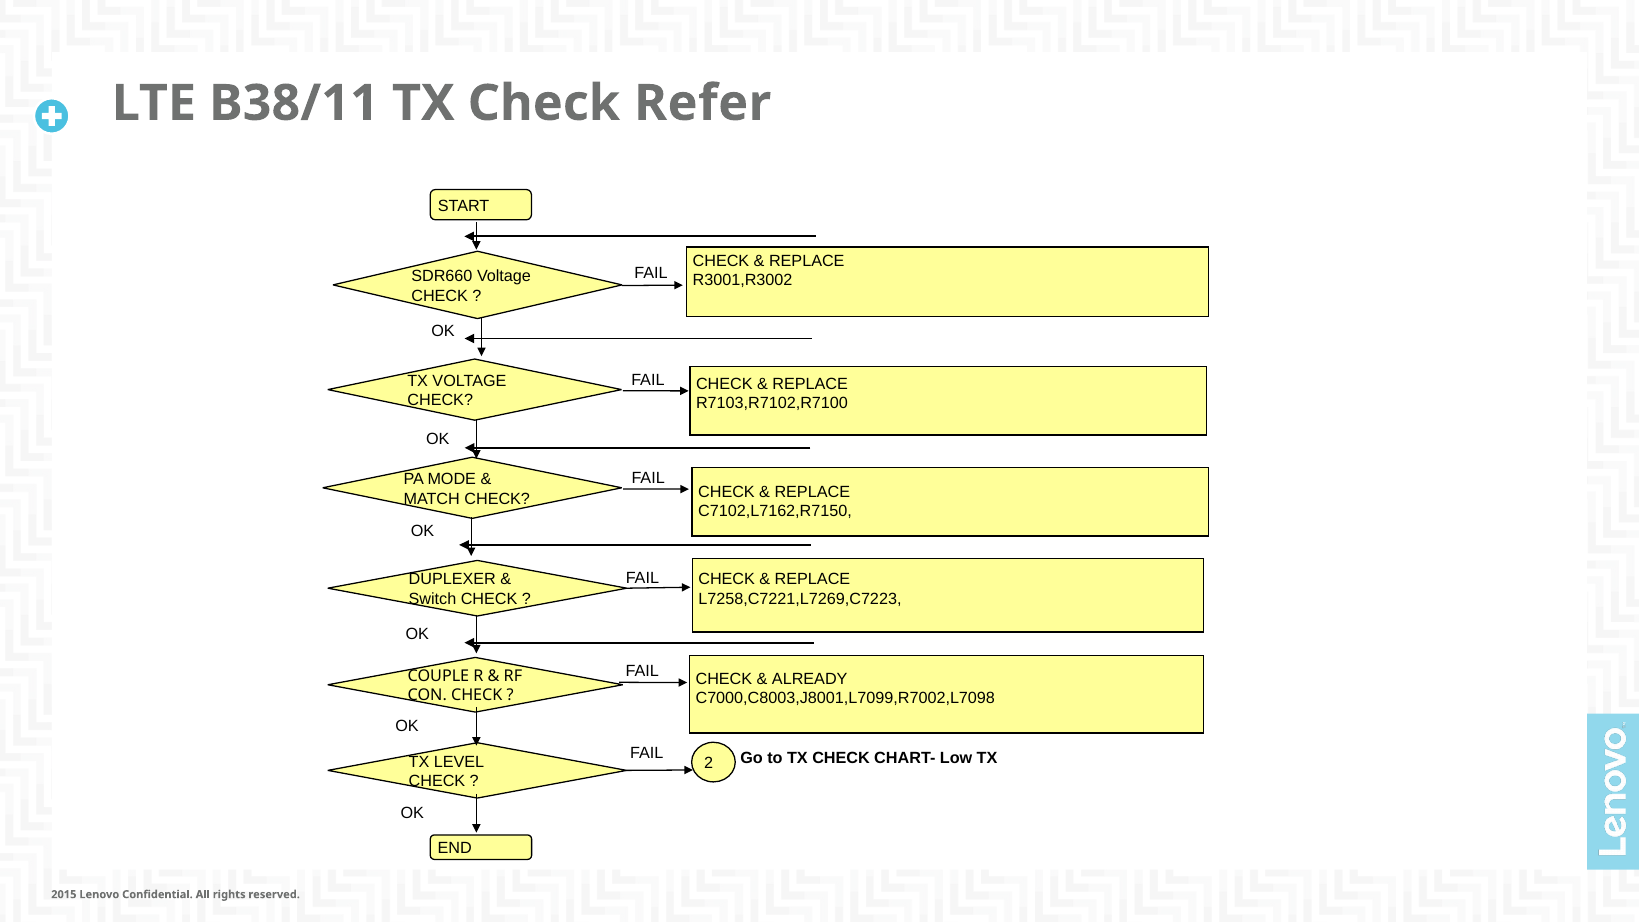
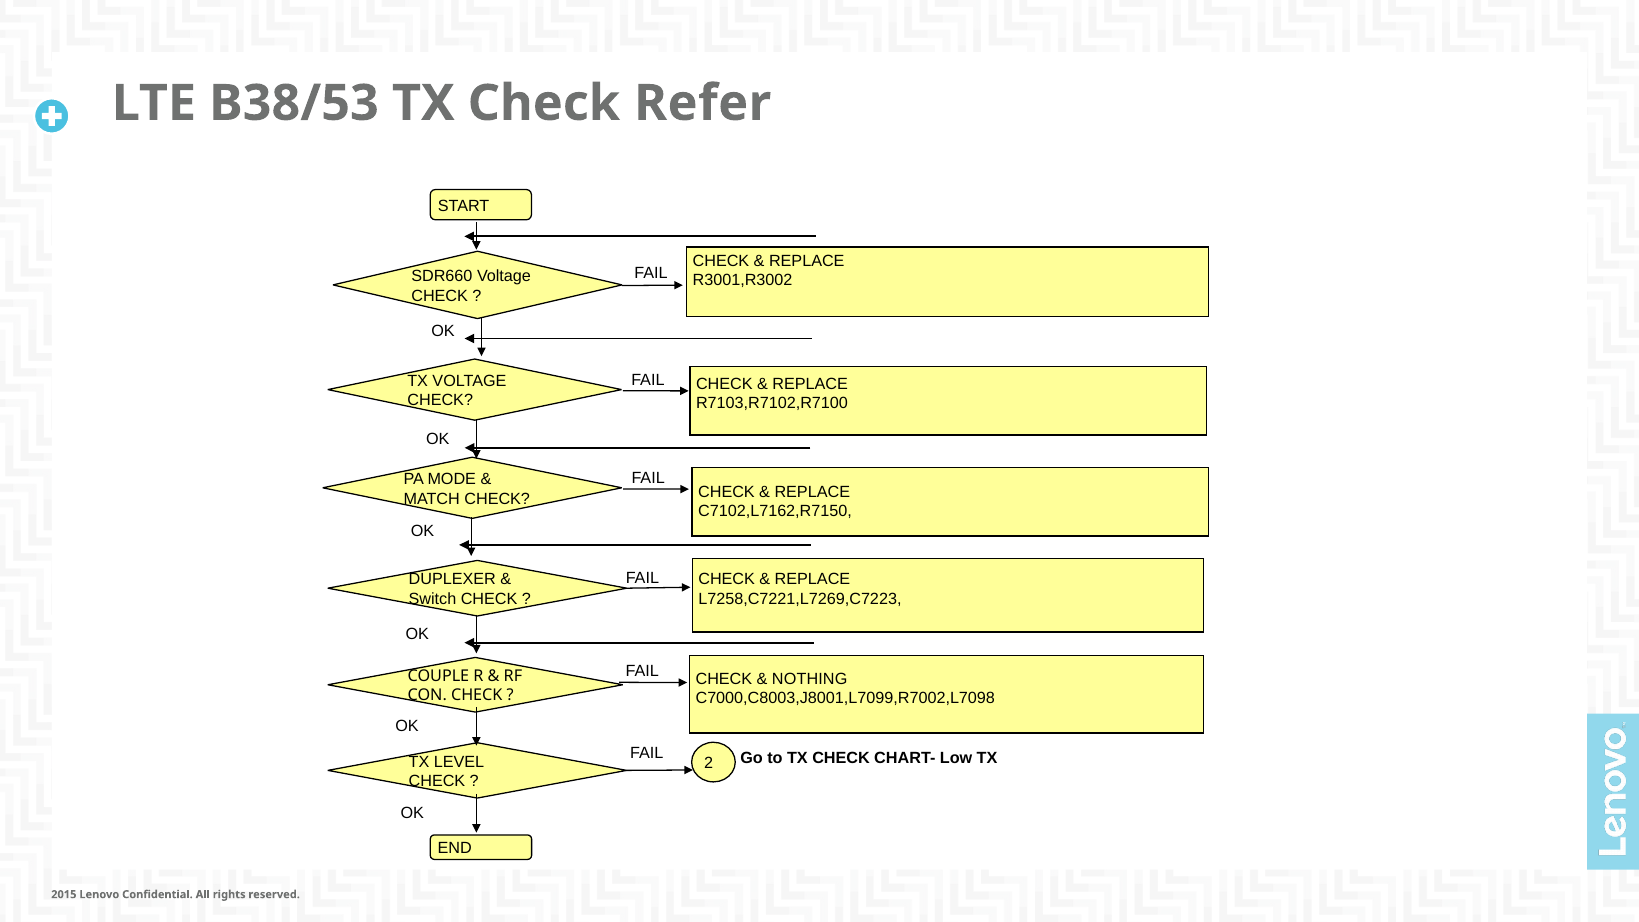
B38/11: B38/11 -> B38/53
ALREADY: ALREADY -> NOTHING
